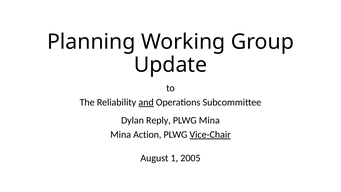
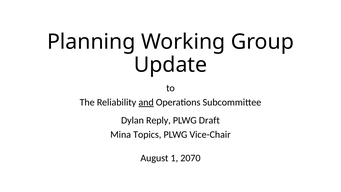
PLWG Mina: Mina -> Draft
Action: Action -> Topics
Vice-Chair underline: present -> none
2005: 2005 -> 2070
